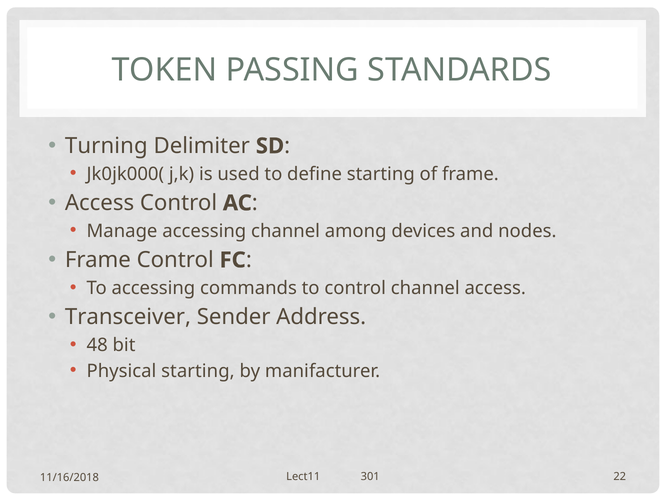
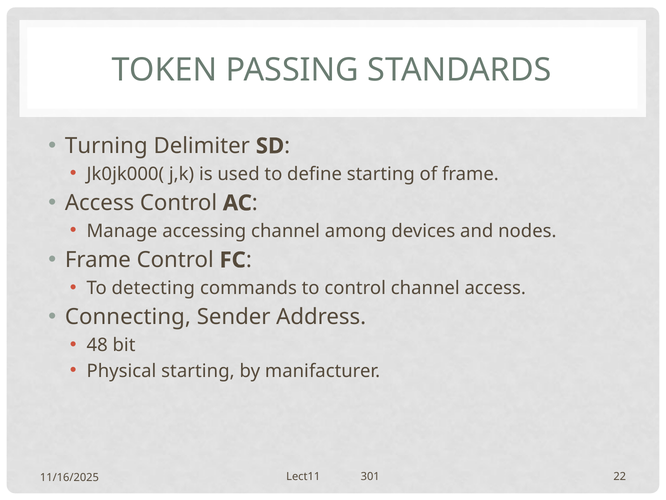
To accessing: accessing -> detecting
Transceiver: Transceiver -> Connecting
11/16/2018: 11/16/2018 -> 11/16/2025
